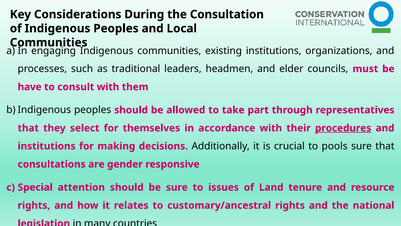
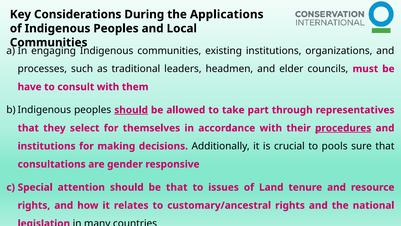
Consultation: Consultation -> Applications
should at (131, 110) underline: none -> present
be sure: sure -> that
